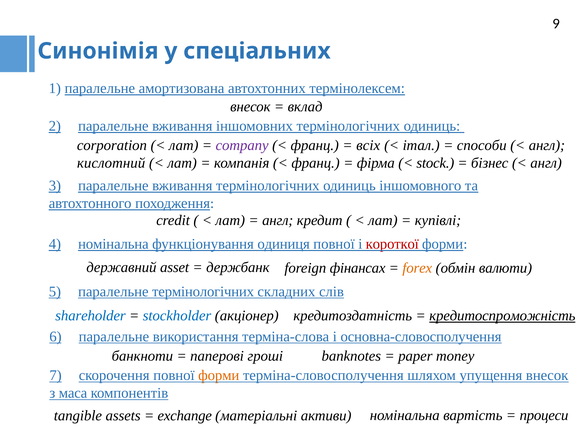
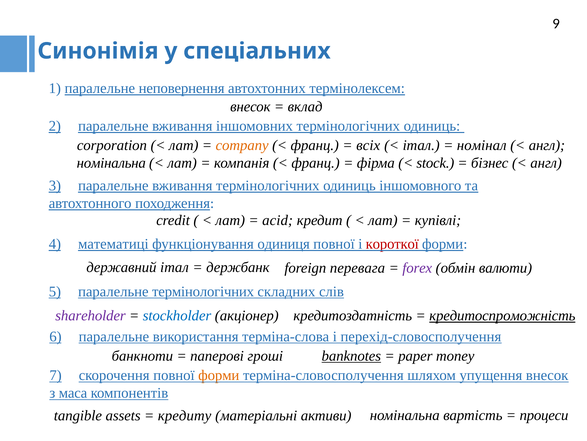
амортизована: амортизована -> неповернення
company colour: purple -> orange
способи: способи -> номінал
кислотний at (111, 163): кислотний -> номінальна
англ at (278, 220): англ -> acid
4 номінальна: номінальна -> математиці
державний asset: asset -> італ
фінансах: фінансах -> перевага
forex colour: orange -> purple
shareholder colour: blue -> purple
основна-словосполучення: основна-словосполучення -> перехід-словосполучення
banknotes underline: none -> present
exchange: exchange -> кредиту
